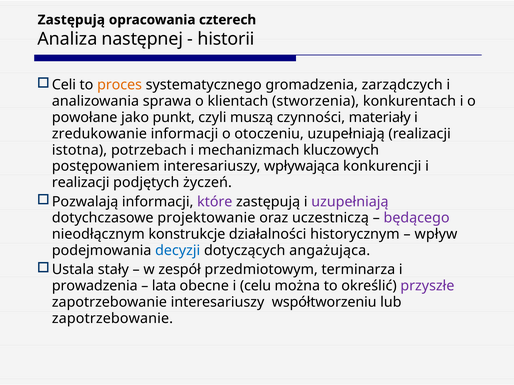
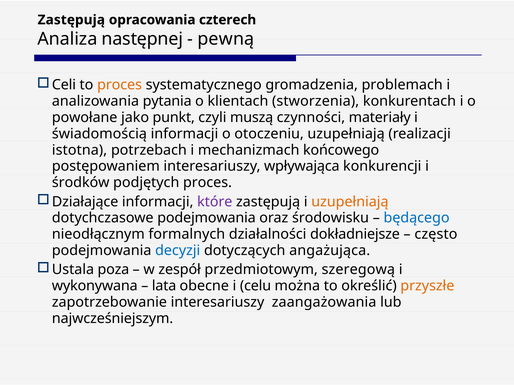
historii: historii -> pewną
zarządczych: zarządczych -> problemach
sprawa: sprawa -> pytania
zredukowanie: zredukowanie -> świadomością
kluczowych: kluczowych -> końcowego
realizacji at (81, 183): realizacji -> środków
podjętych życzeń: życzeń -> proces
Pozwalają: Pozwalają -> Działające
uzupełniają at (350, 202) colour: purple -> orange
dotychczasowe projektowanie: projektowanie -> podejmowania
uczestniczą: uczestniczą -> środowisku
będącego colour: purple -> blue
konstrukcje: konstrukcje -> formalnych
historycznym: historycznym -> dokładniejsze
wpływ: wpływ -> często
stały: stały -> poza
terminarza: terminarza -> szeregową
prowadzenia: prowadzenia -> wykonywana
przyszłe colour: purple -> orange
współtworzeniu: współtworzeniu -> zaangażowania
zapotrzebowanie at (112, 319): zapotrzebowanie -> najwcześniejszym
